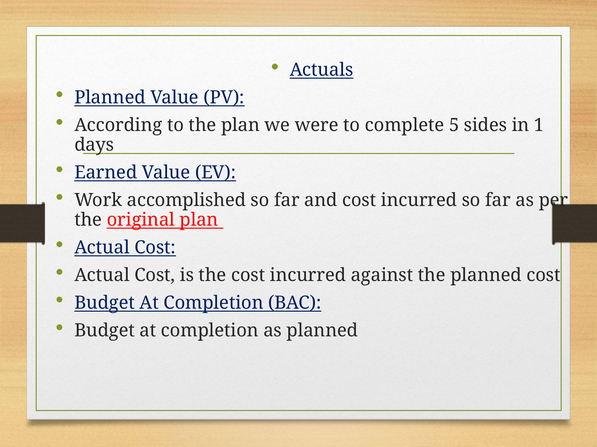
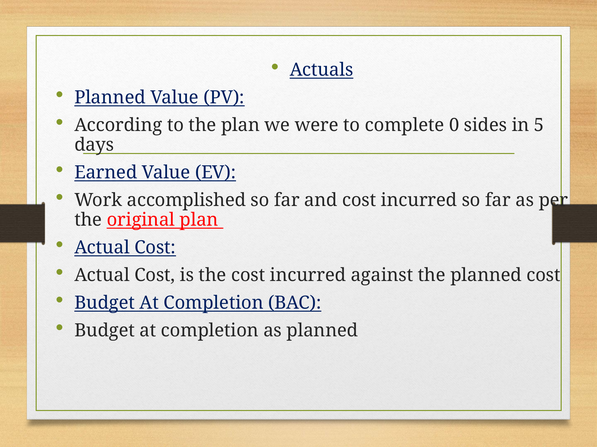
5: 5 -> 0
1: 1 -> 5
